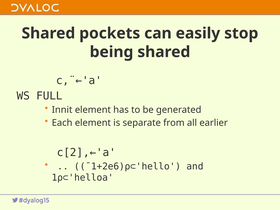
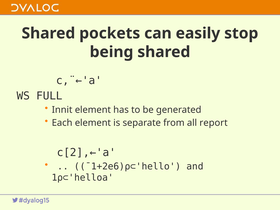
earlier: earlier -> report
